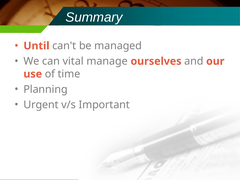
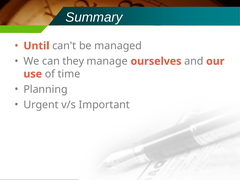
vital: vital -> they
